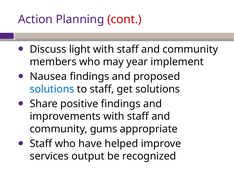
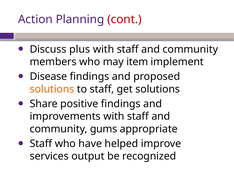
light: light -> plus
year: year -> item
Nausea: Nausea -> Disease
solutions at (52, 89) colour: blue -> orange
